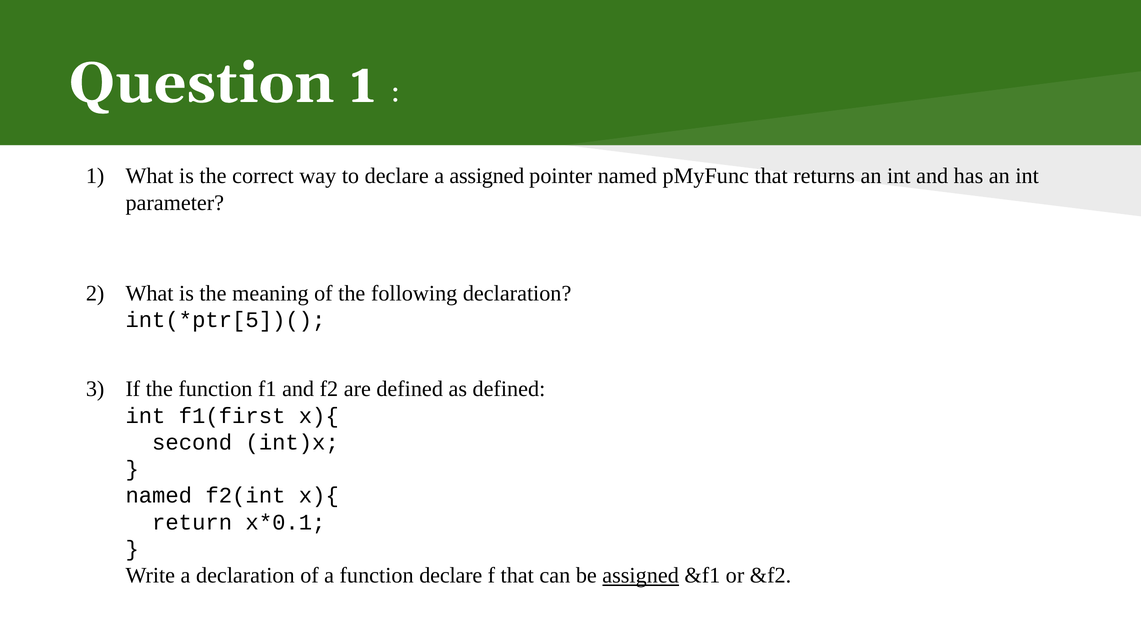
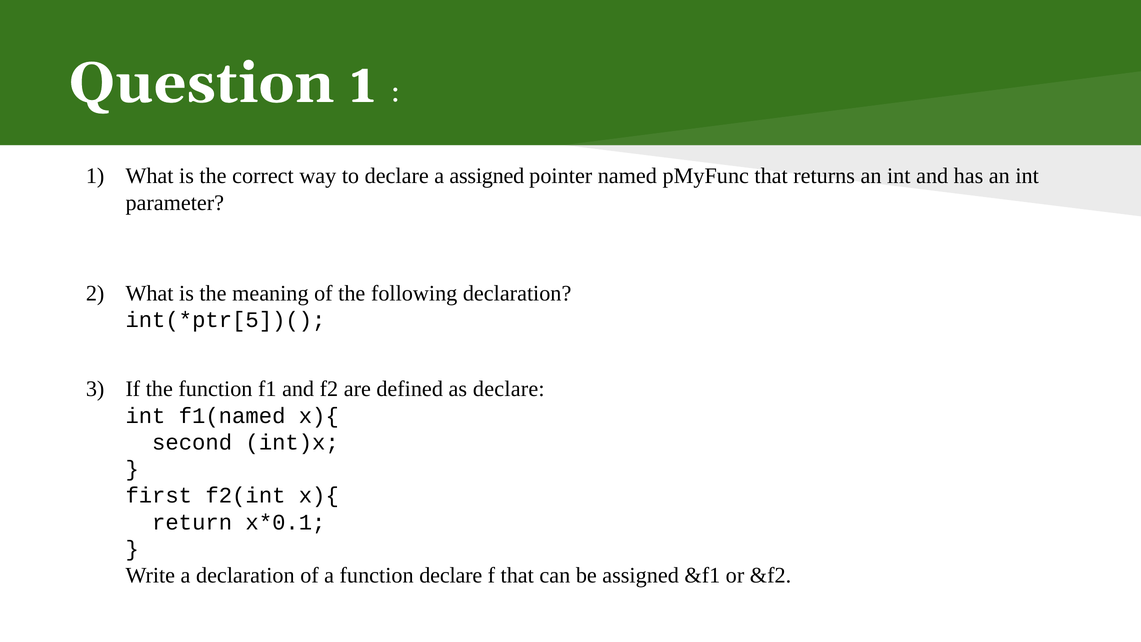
as defined: defined -> declare
f1(first: f1(first -> f1(named
named at (159, 496): named -> first
assigned at (641, 575) underline: present -> none
